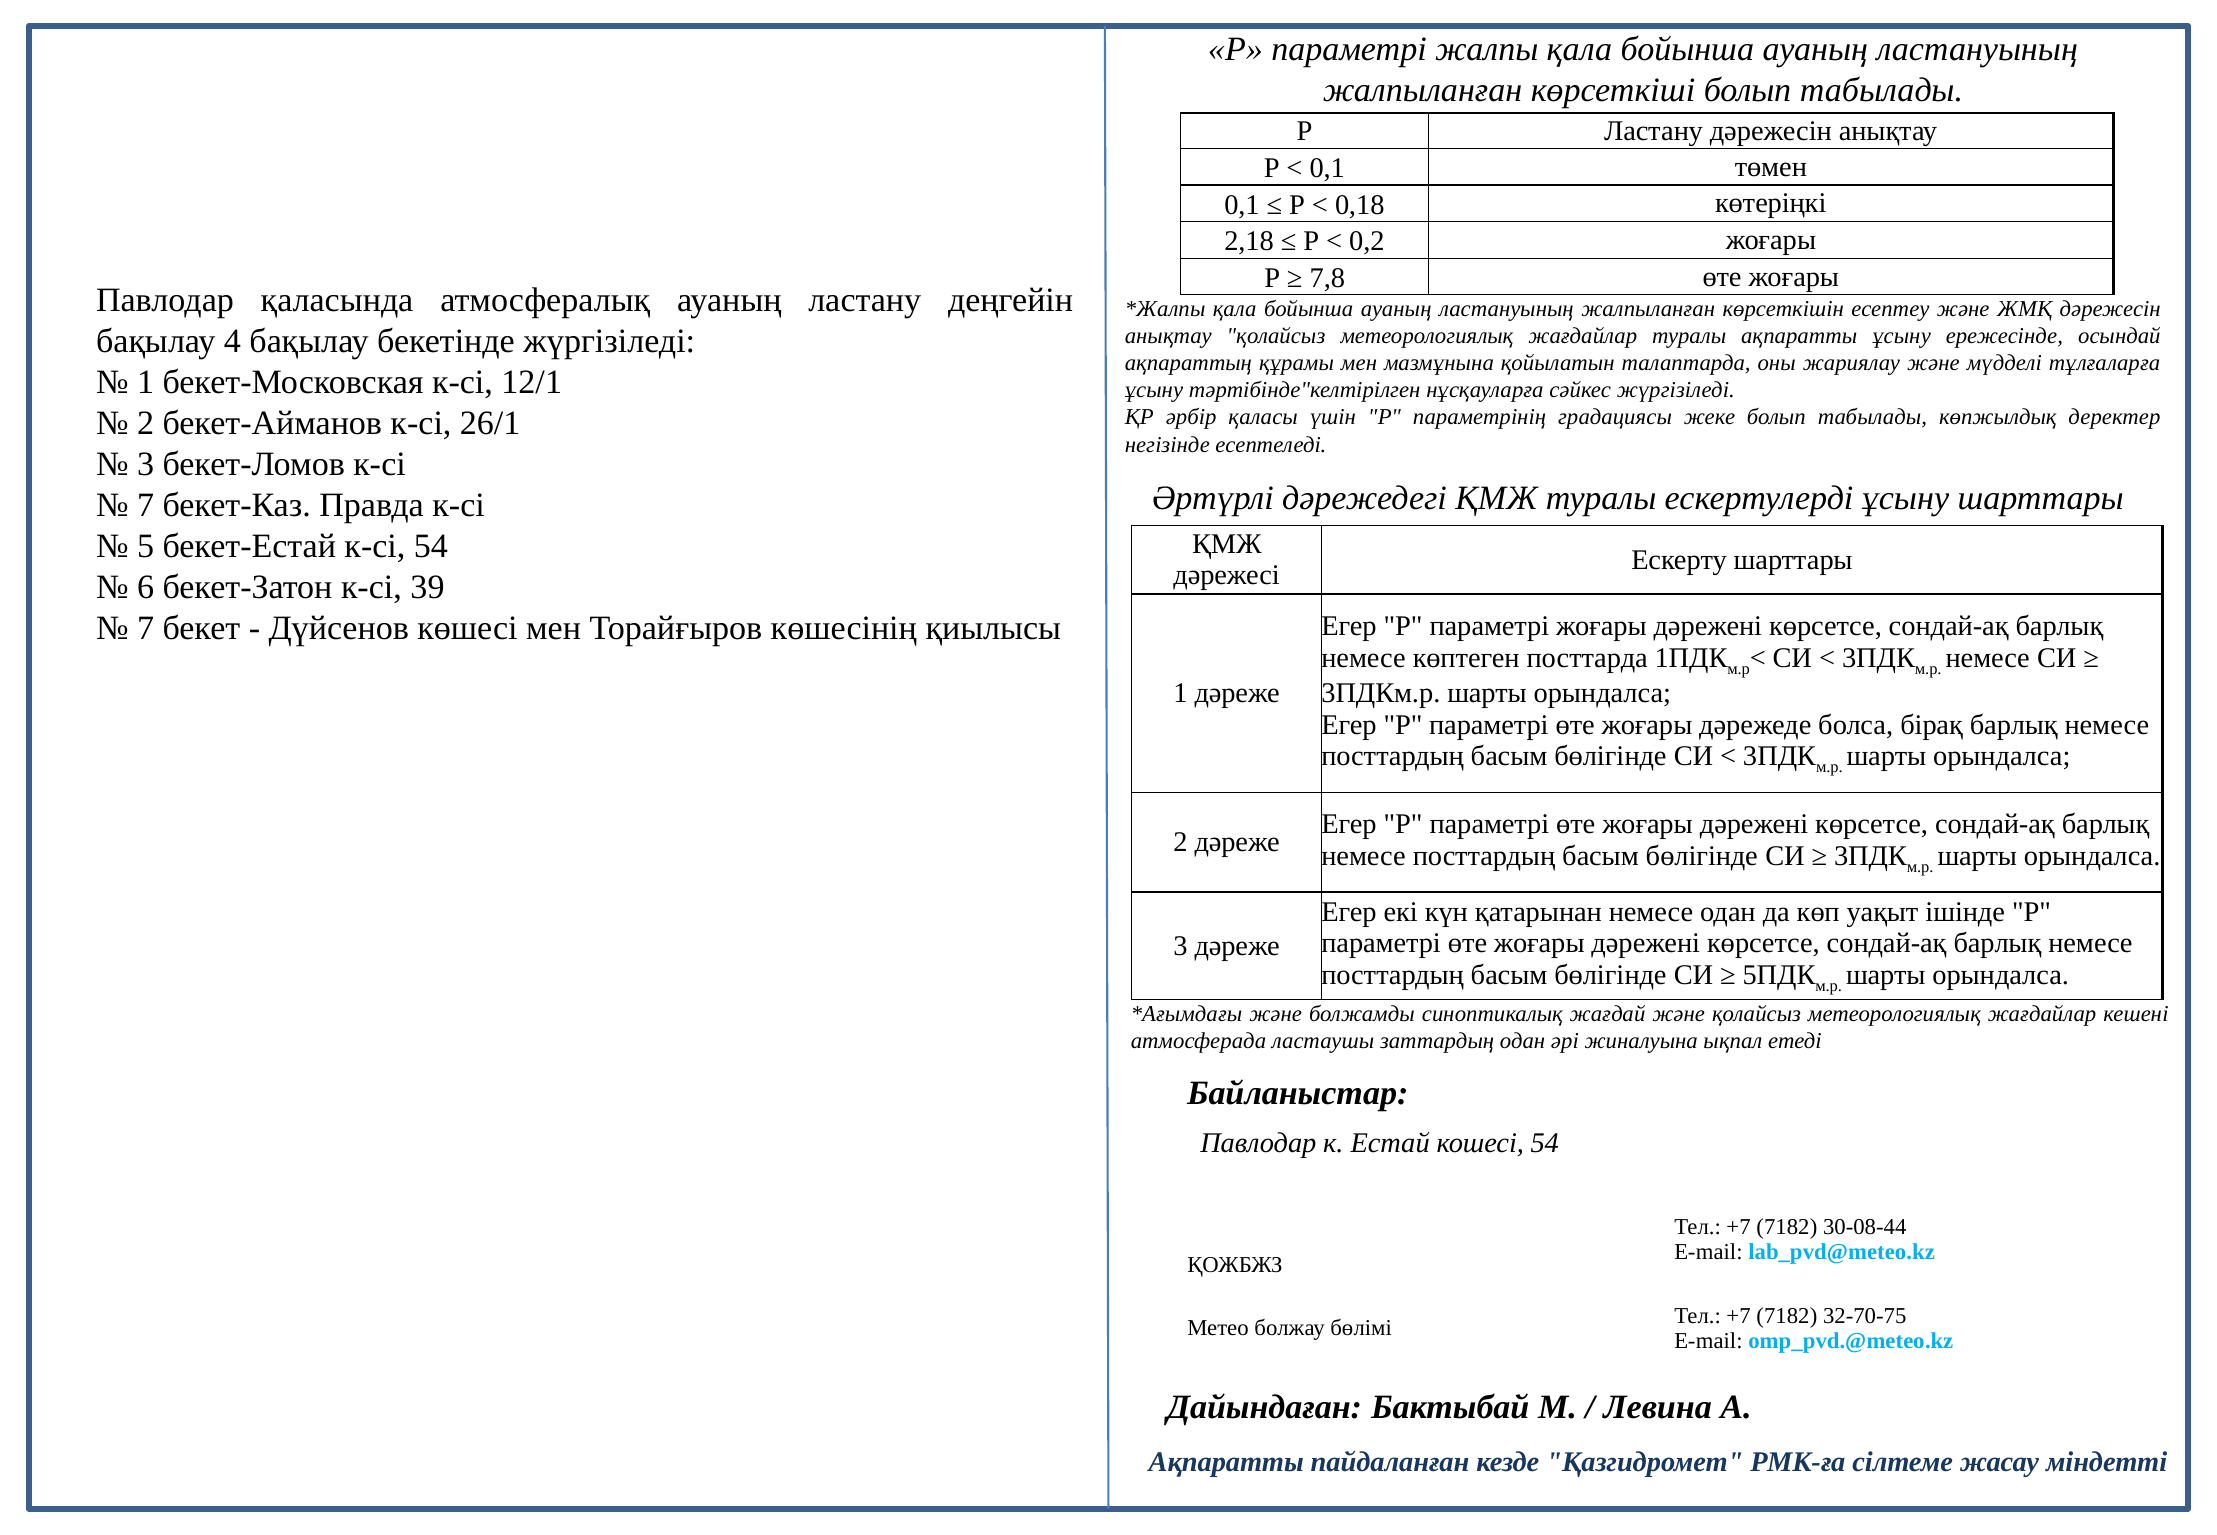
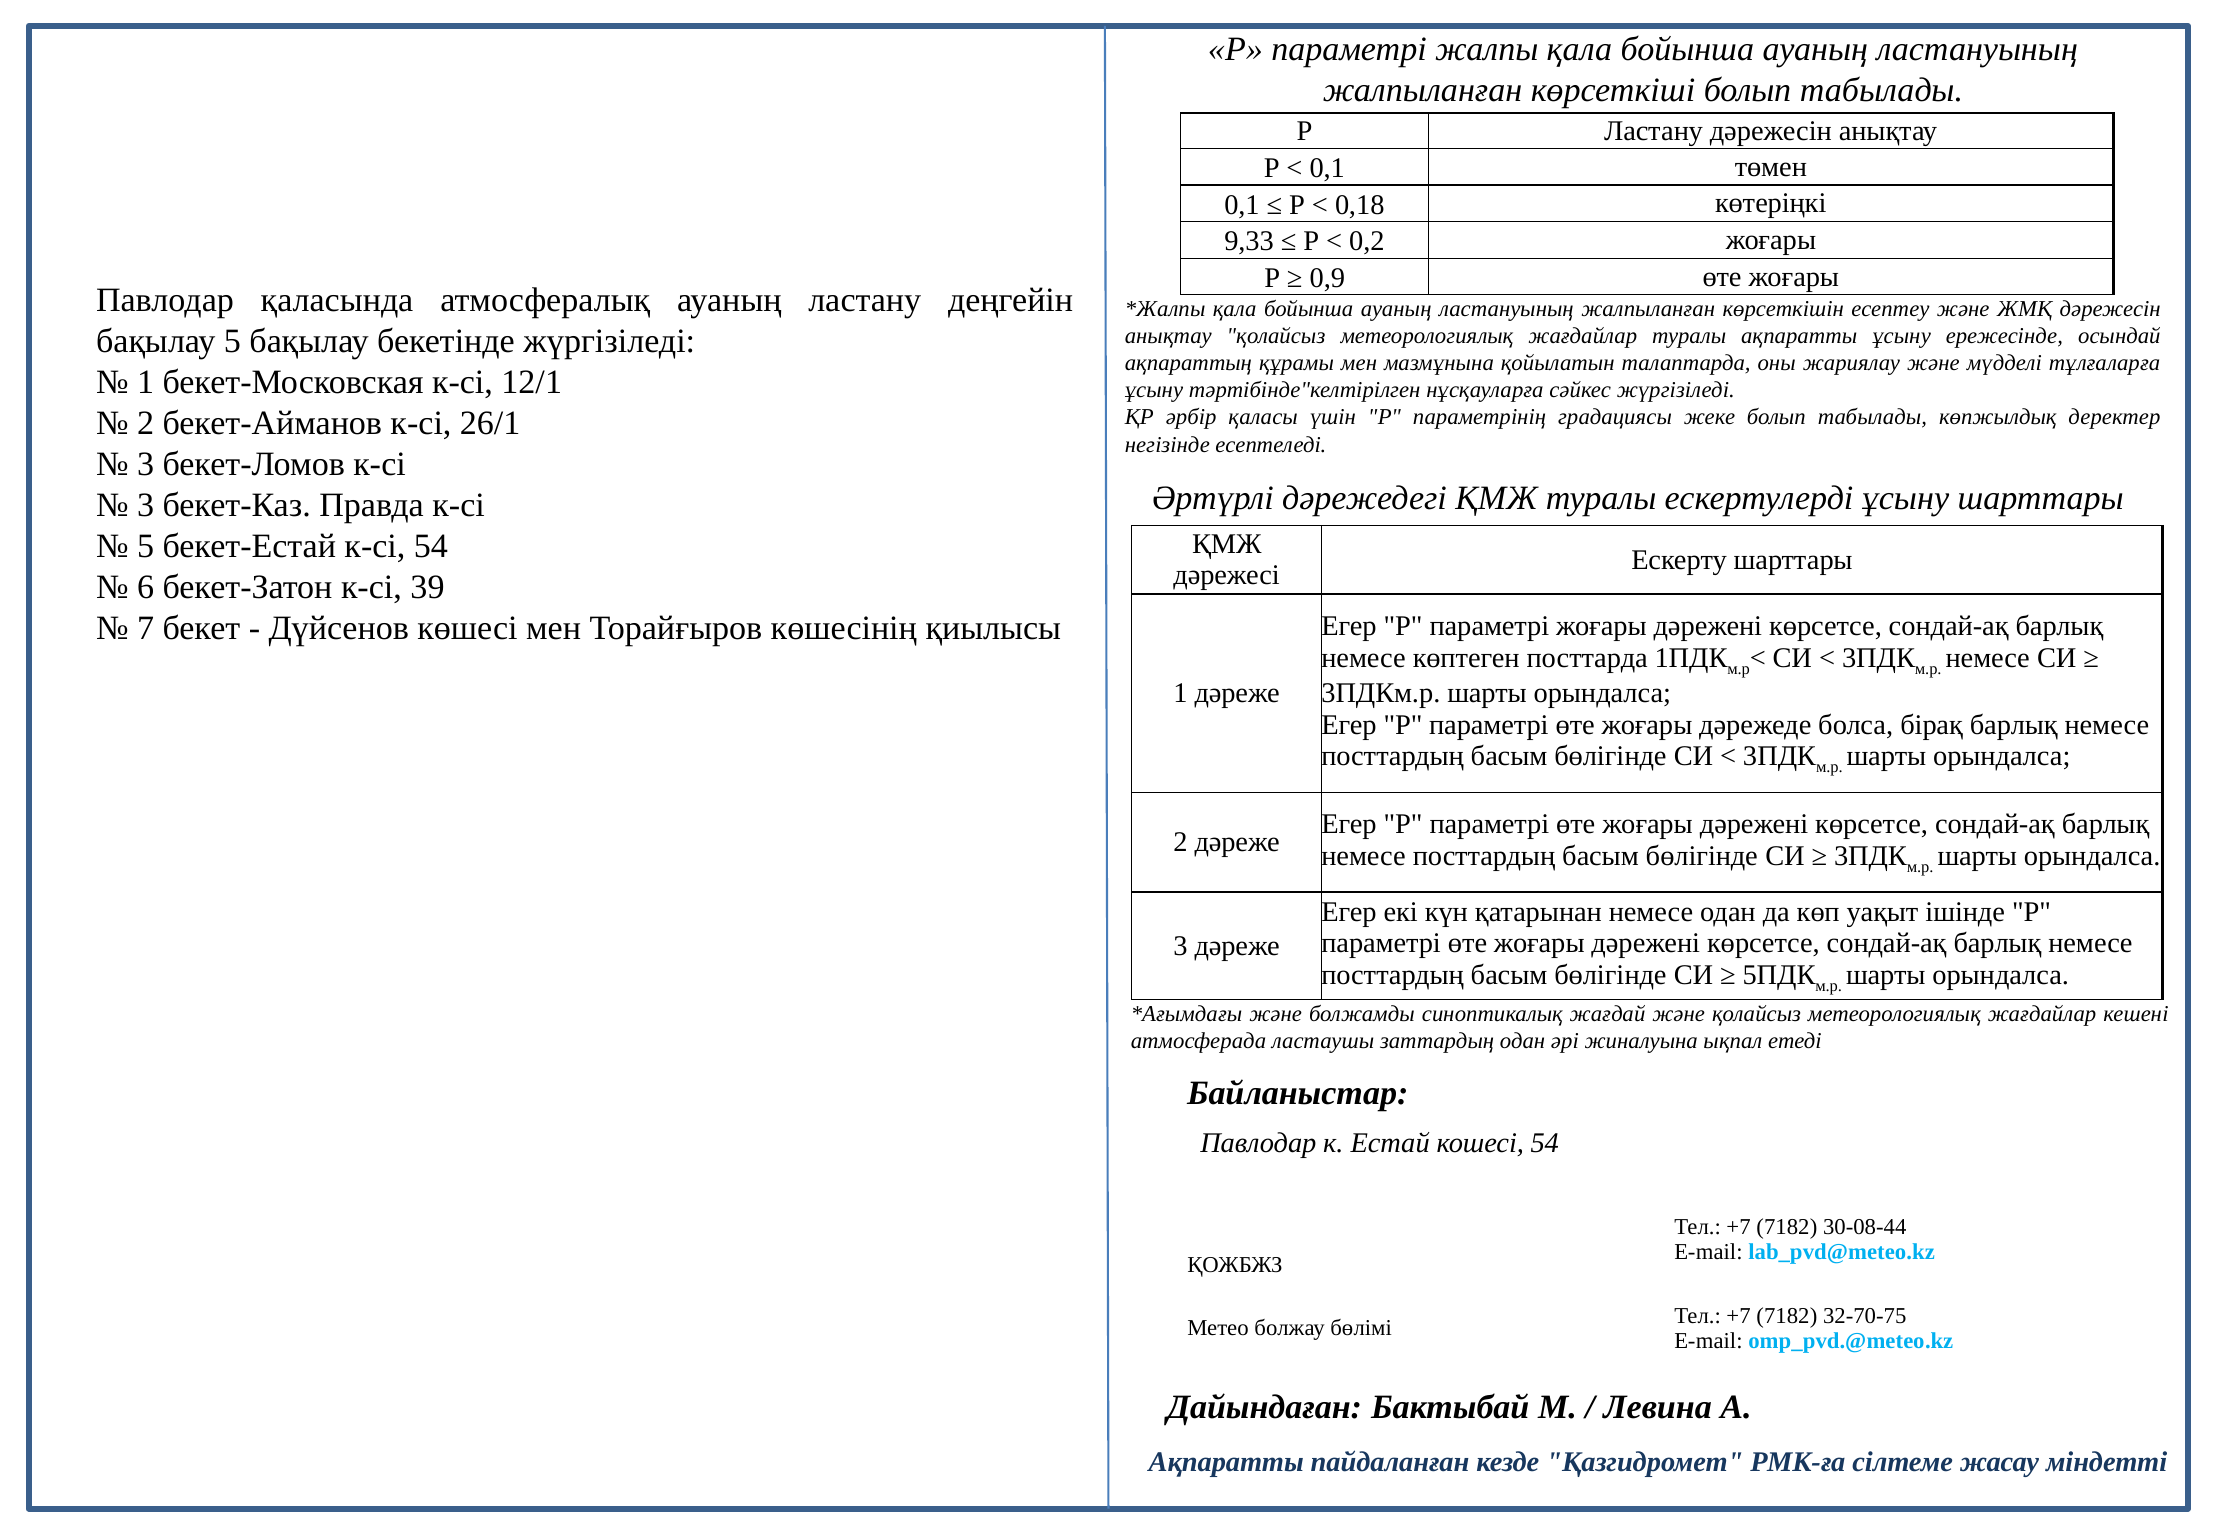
2,18: 2,18 -> 9,33
7,8: 7,8 -> 0,9
бақылау 4: 4 -> 5
7 at (146, 505): 7 -> 3
